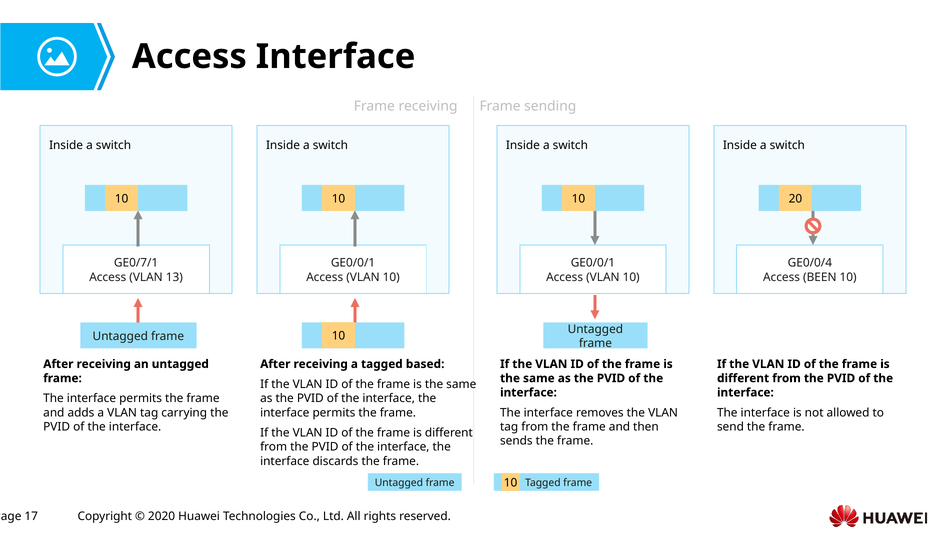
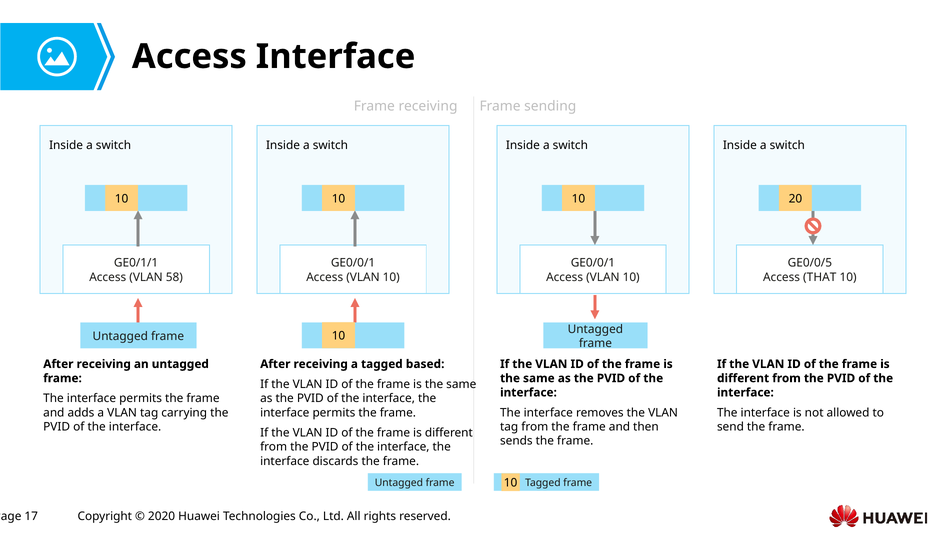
GE0/7/1: GE0/7/1 -> GE0/1/1
GE0/0/4: GE0/0/4 -> GE0/0/5
13: 13 -> 58
BEEN: BEEN -> THAT
